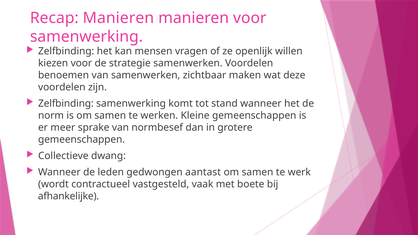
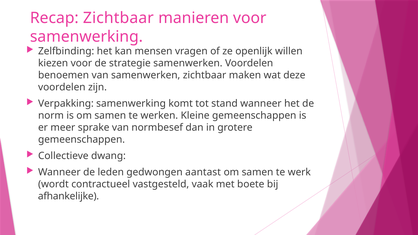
Recap Manieren: Manieren -> Zichtbaar
Zelfbinding at (66, 104): Zelfbinding -> Verpakking
